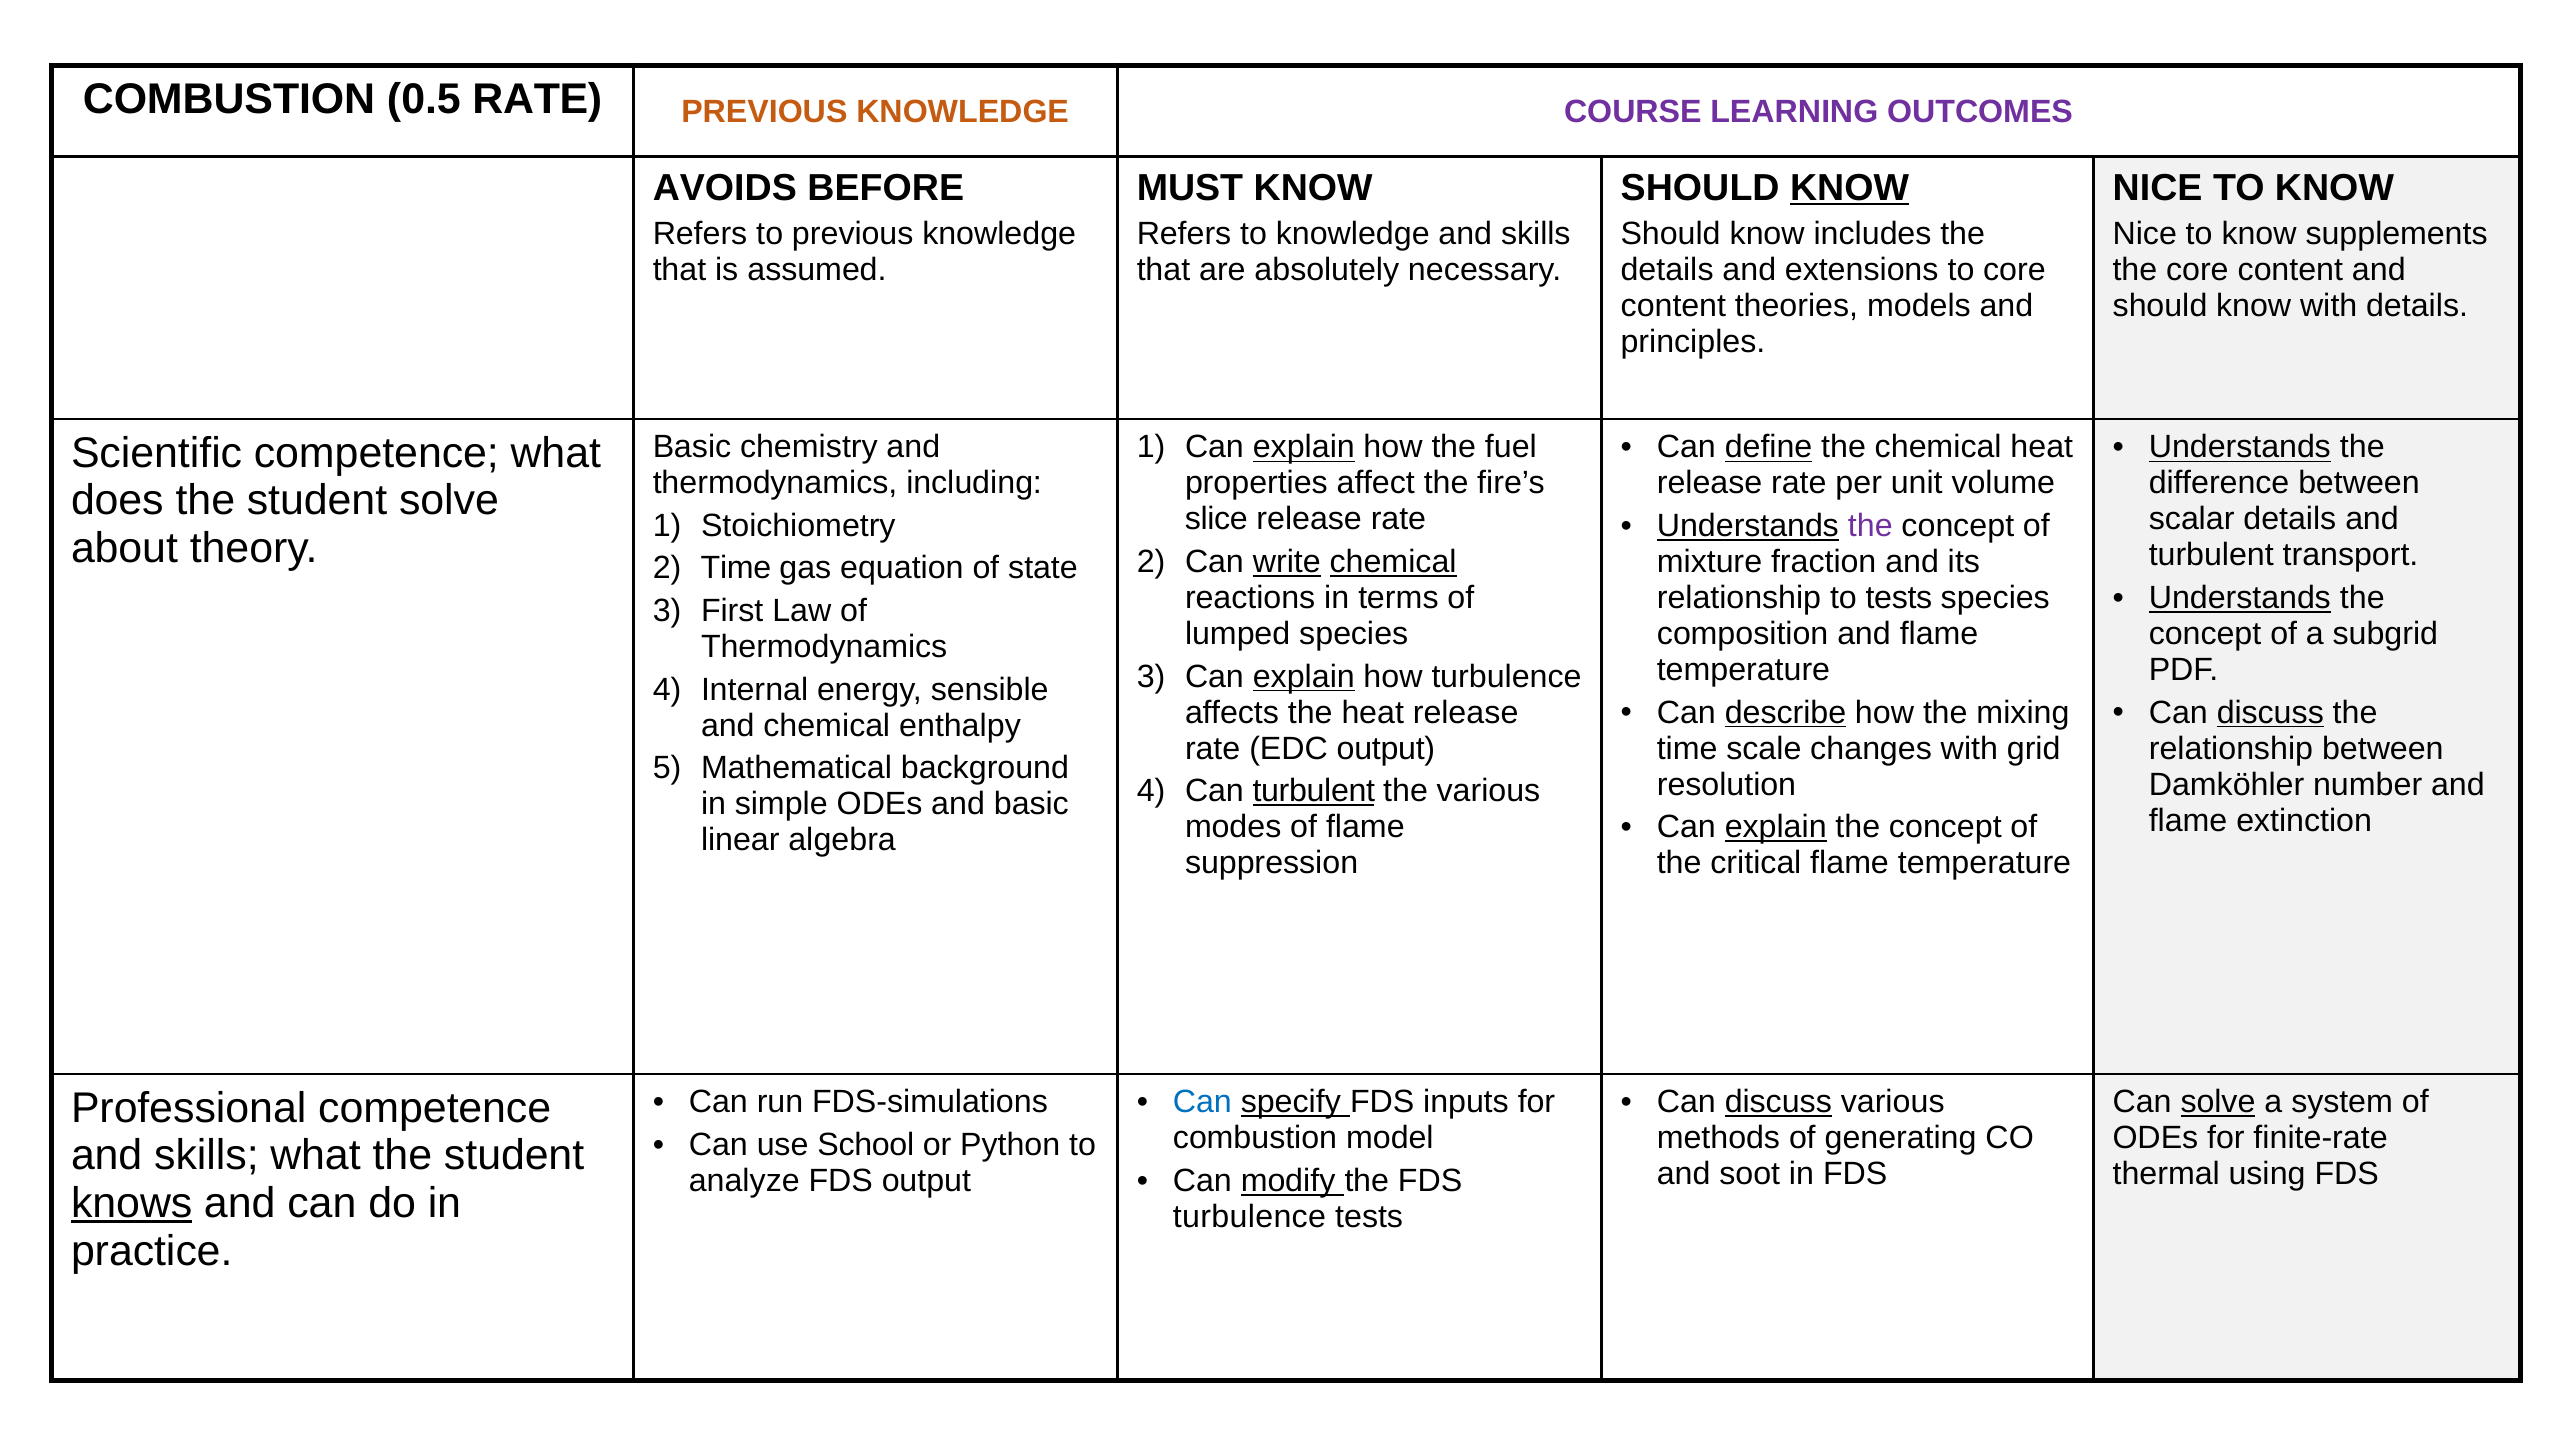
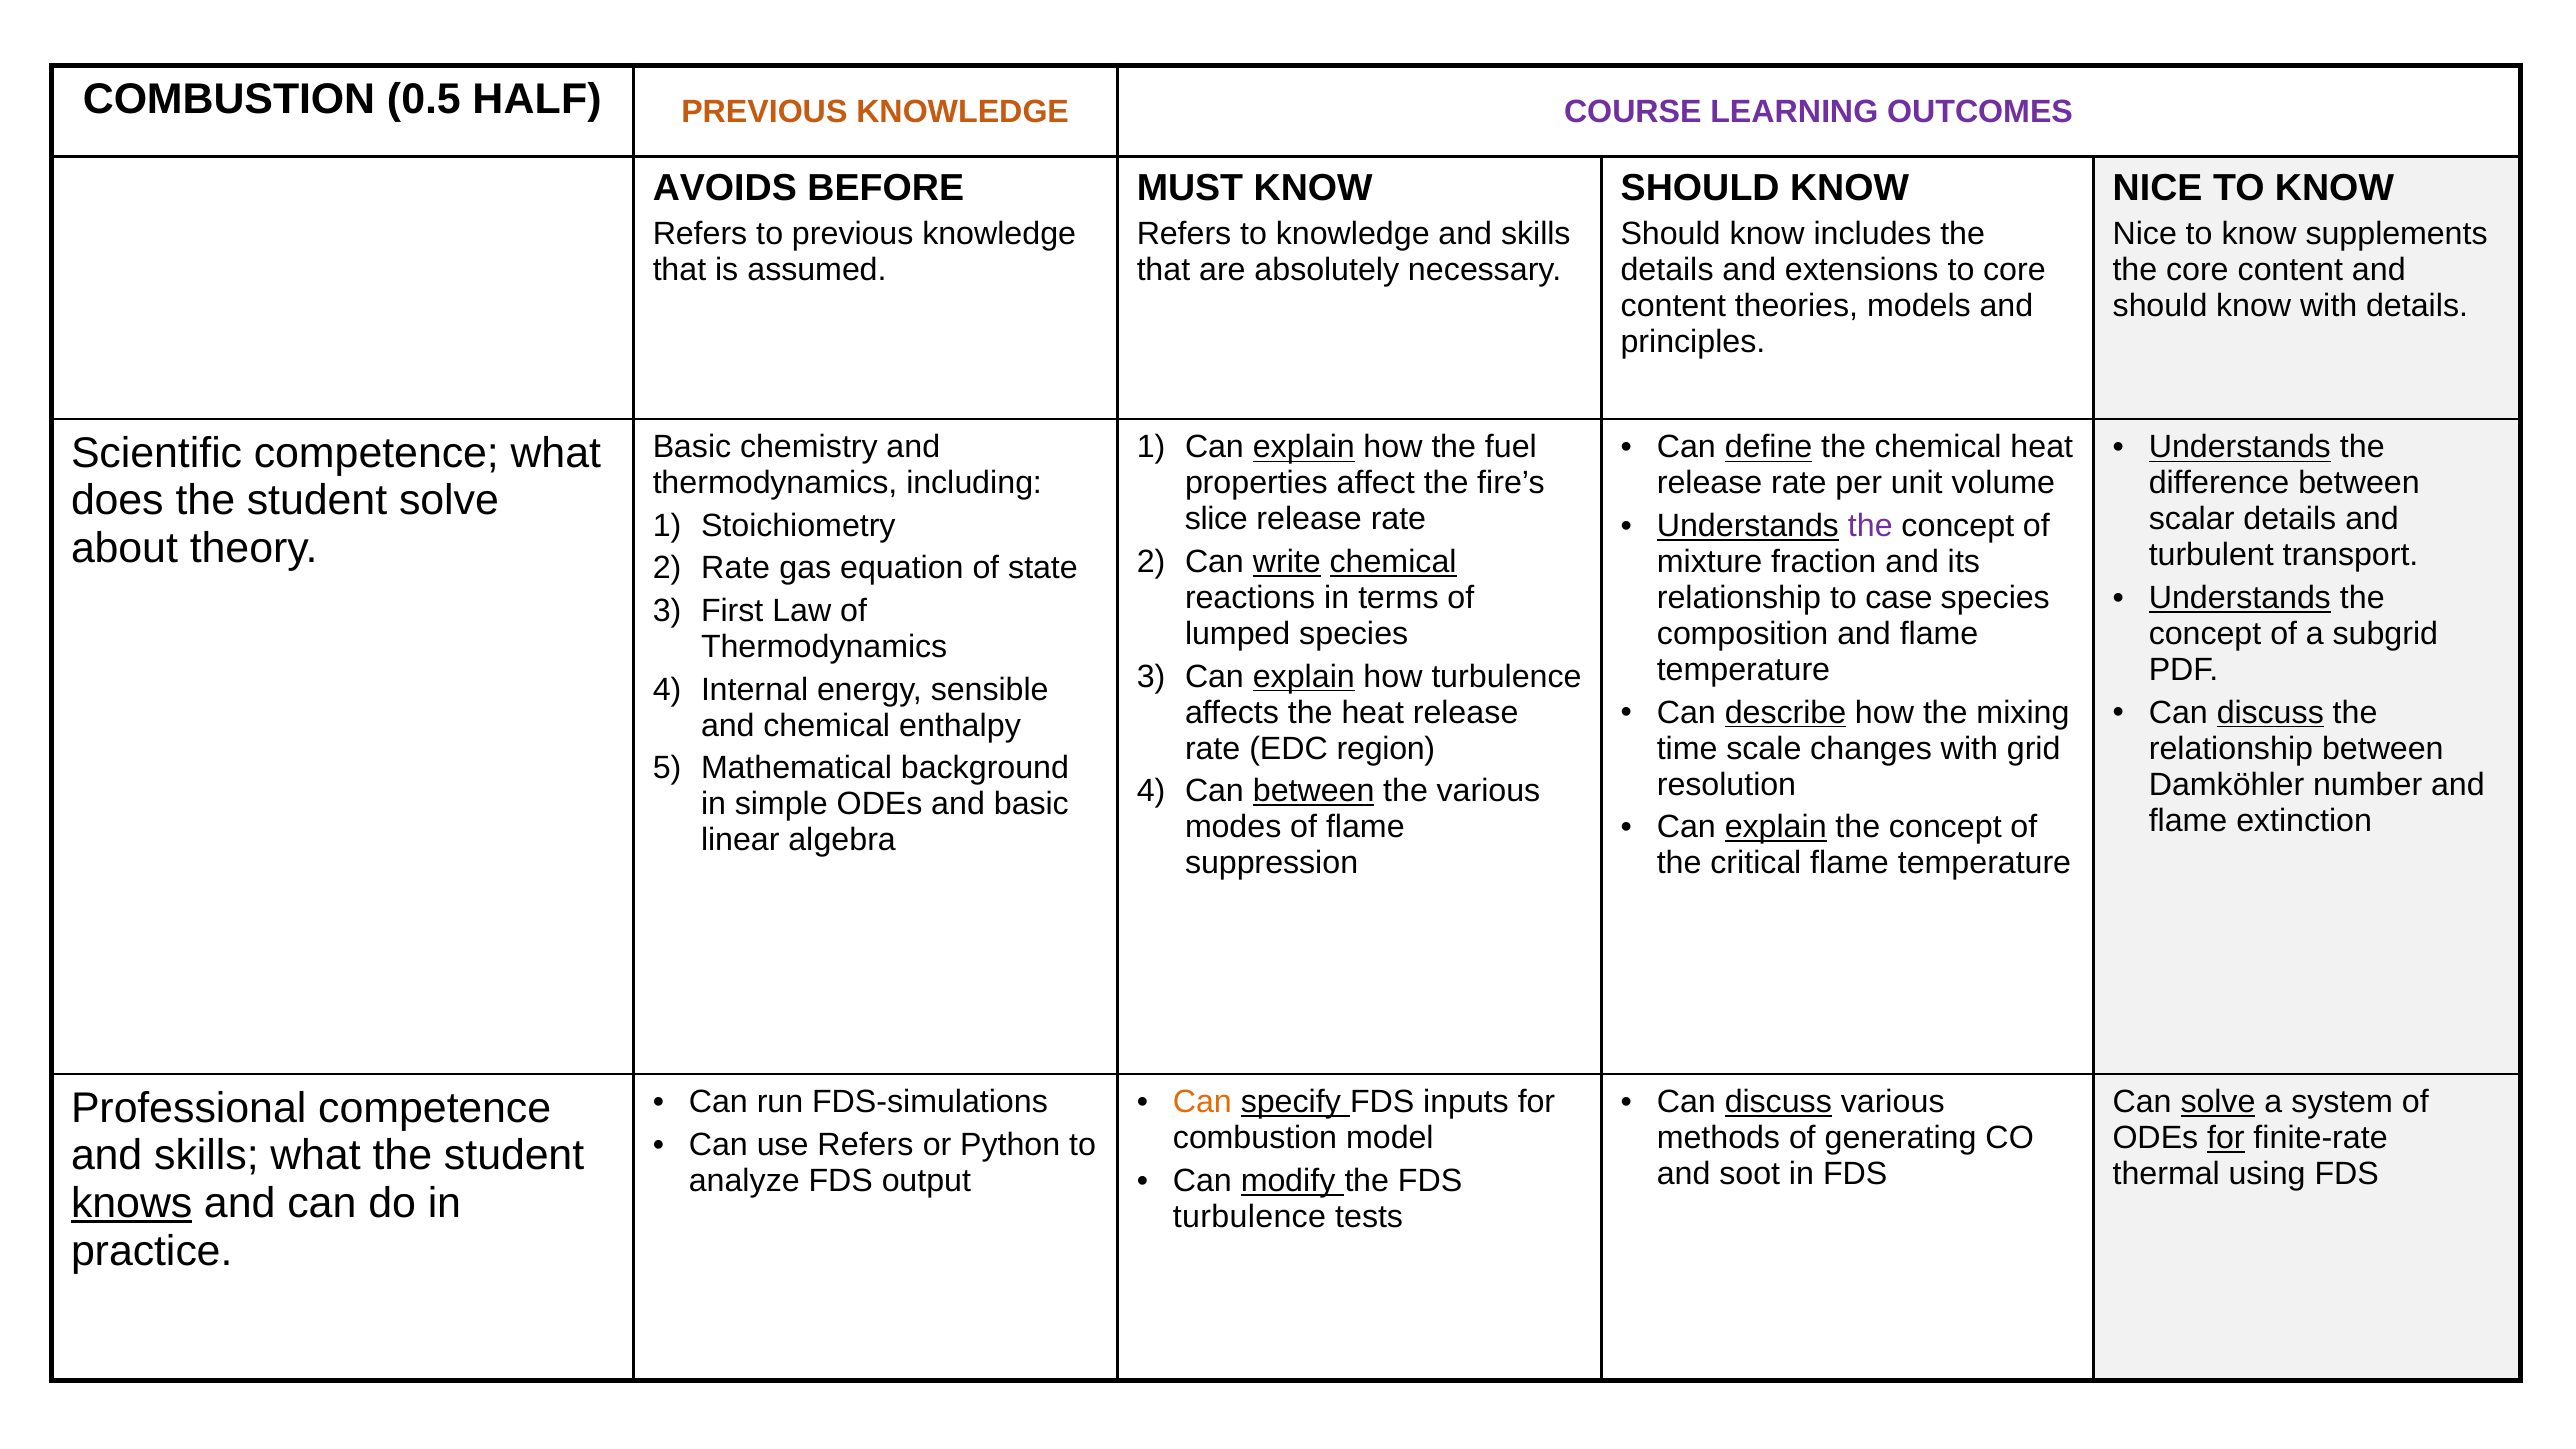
0.5 RATE: RATE -> HALF
KNOW at (1850, 188) underline: present -> none
Time at (736, 568): Time -> Rate
to tests: tests -> case
EDC output: output -> region
Can turbulent: turbulent -> between
Can at (1202, 1102) colour: blue -> orange
for at (2226, 1138) underline: none -> present
use School: School -> Refers
